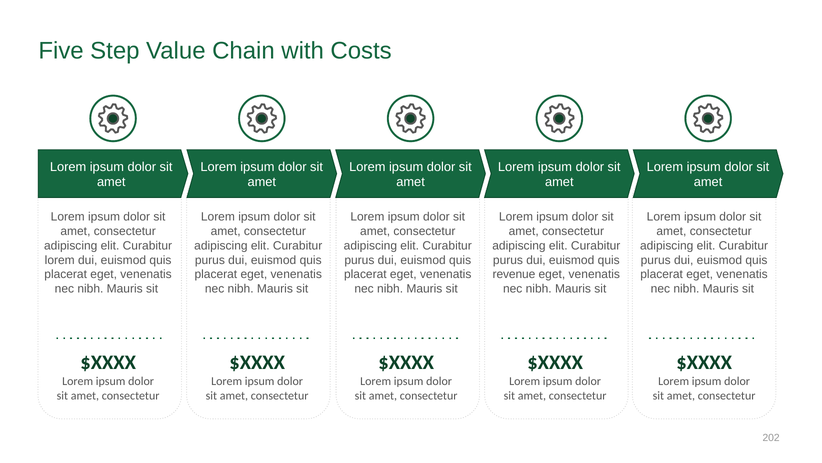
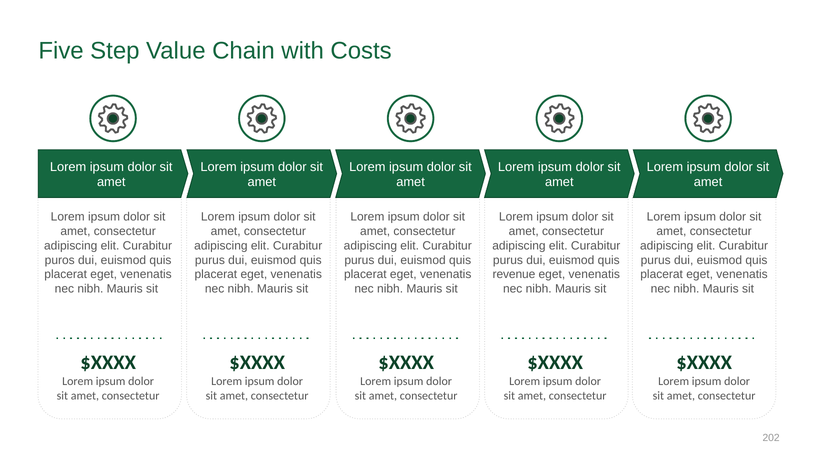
lorem at (60, 260): lorem -> puros
